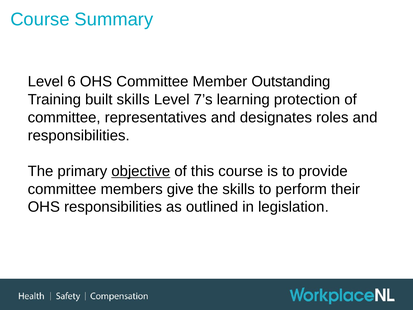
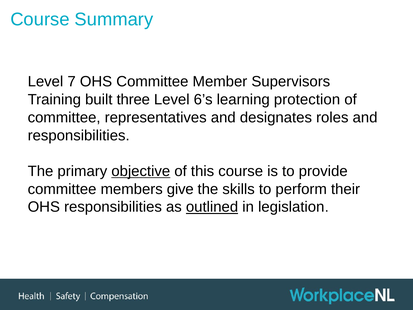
6: 6 -> 7
Outstanding: Outstanding -> Supervisors
built skills: skills -> three
7’s: 7’s -> 6’s
outlined underline: none -> present
